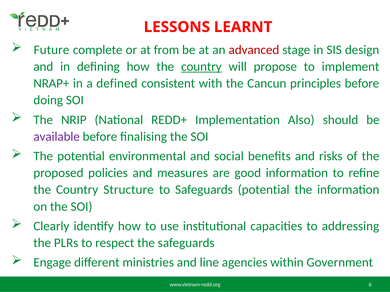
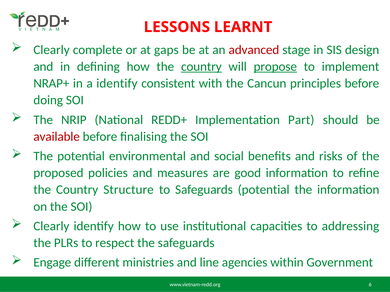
Future at (51, 50): Future -> Clearly
from: from -> gaps
propose underline: none -> present
a defined: defined -> identify
Also: Also -> Part
available colour: purple -> red
